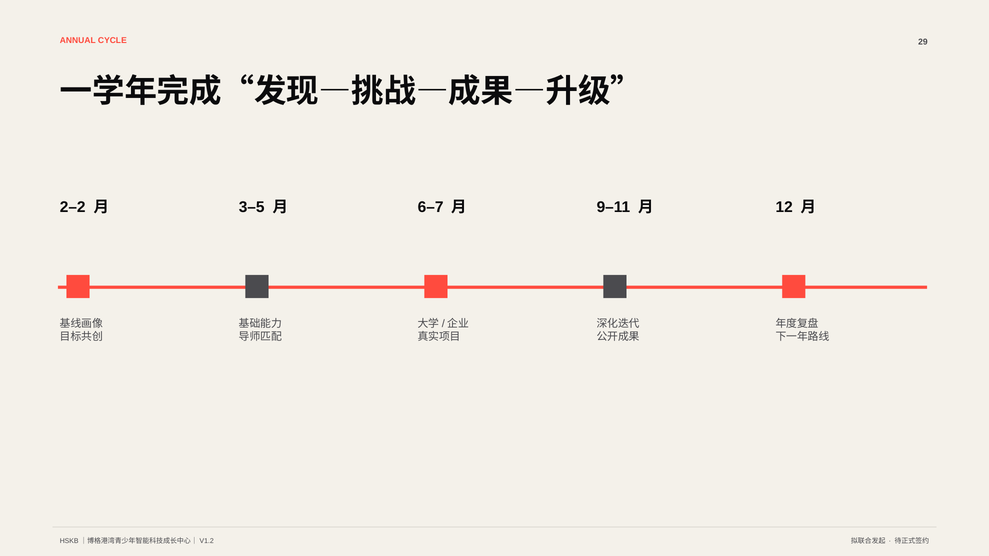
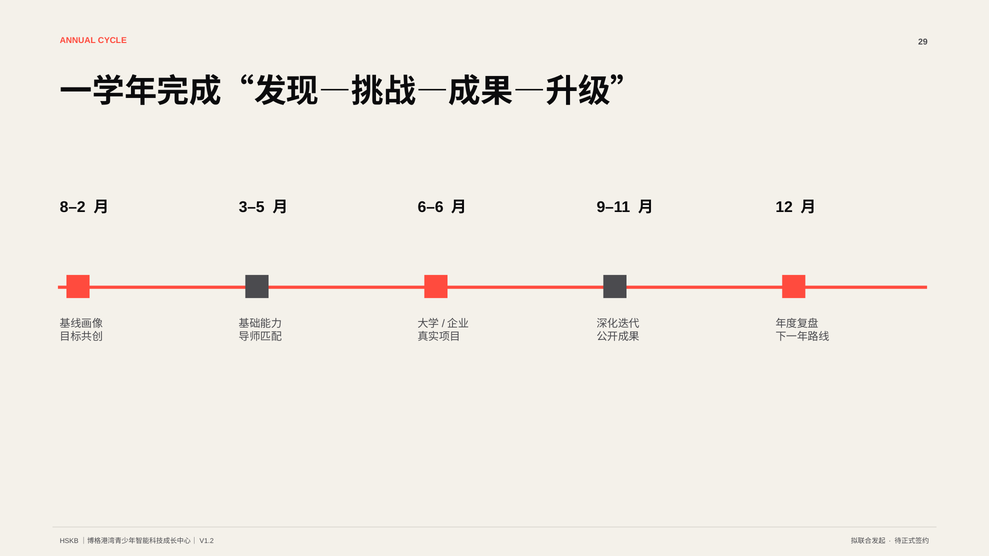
2–2: 2–2 -> 8–2
6–7: 6–7 -> 6–6
